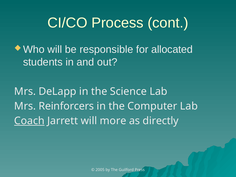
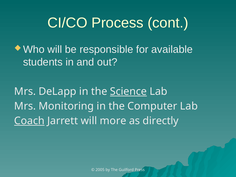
allocated: allocated -> available
Science underline: none -> present
Reinforcers: Reinforcers -> Monitoring
